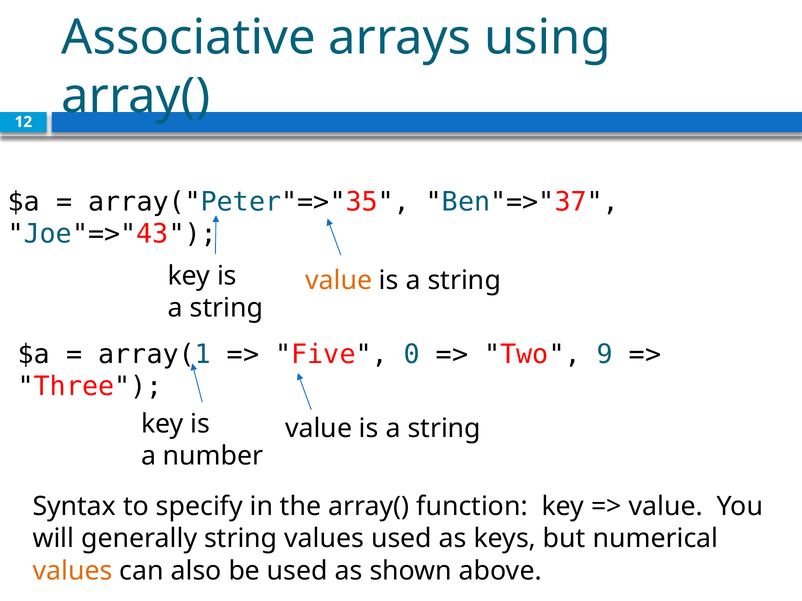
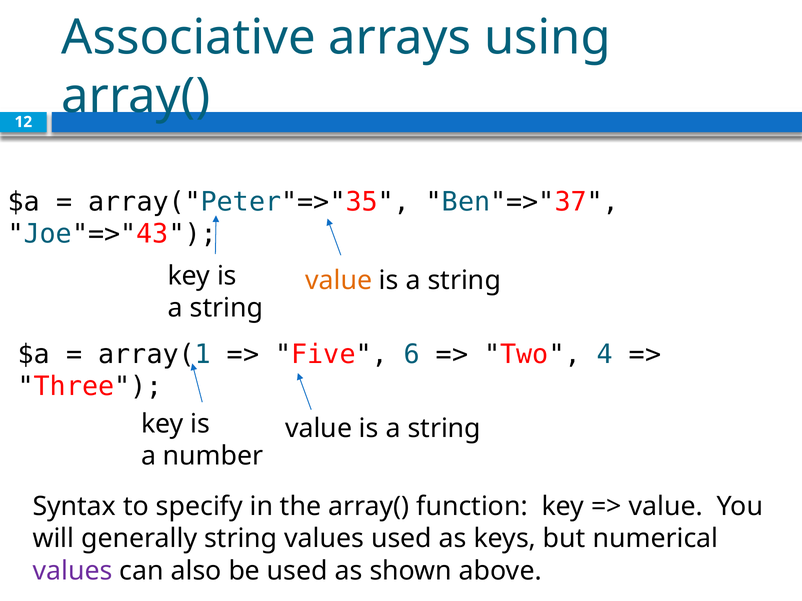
0: 0 -> 6
9: 9 -> 4
values at (73, 571) colour: orange -> purple
